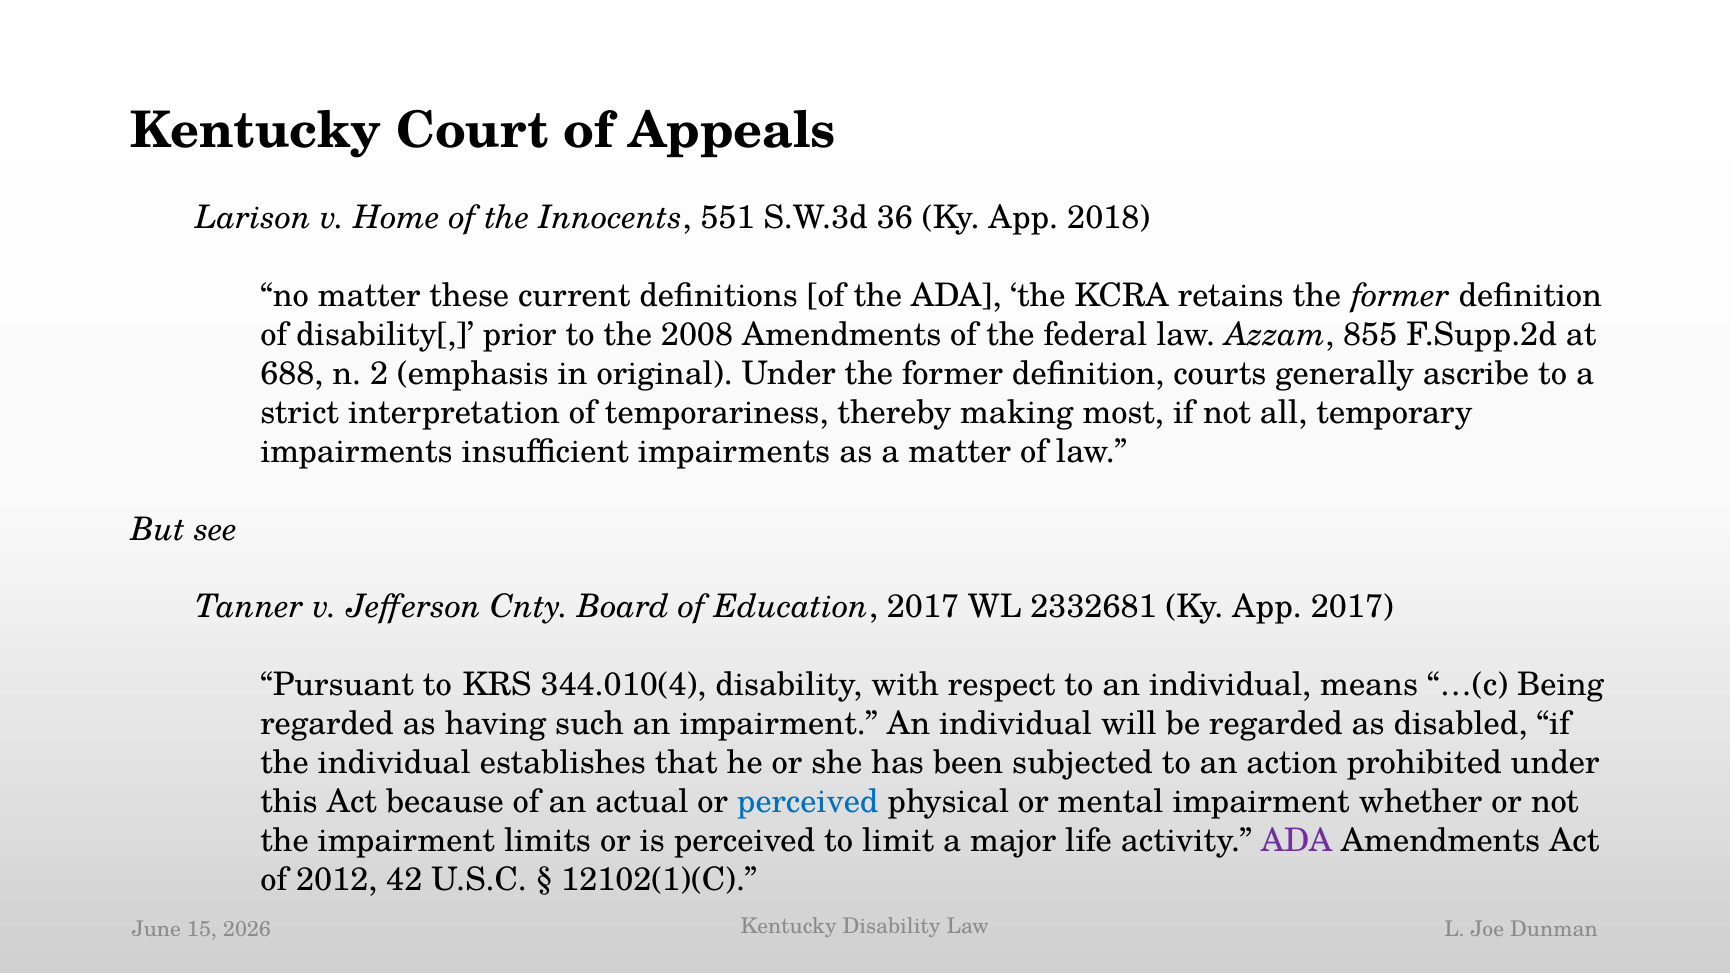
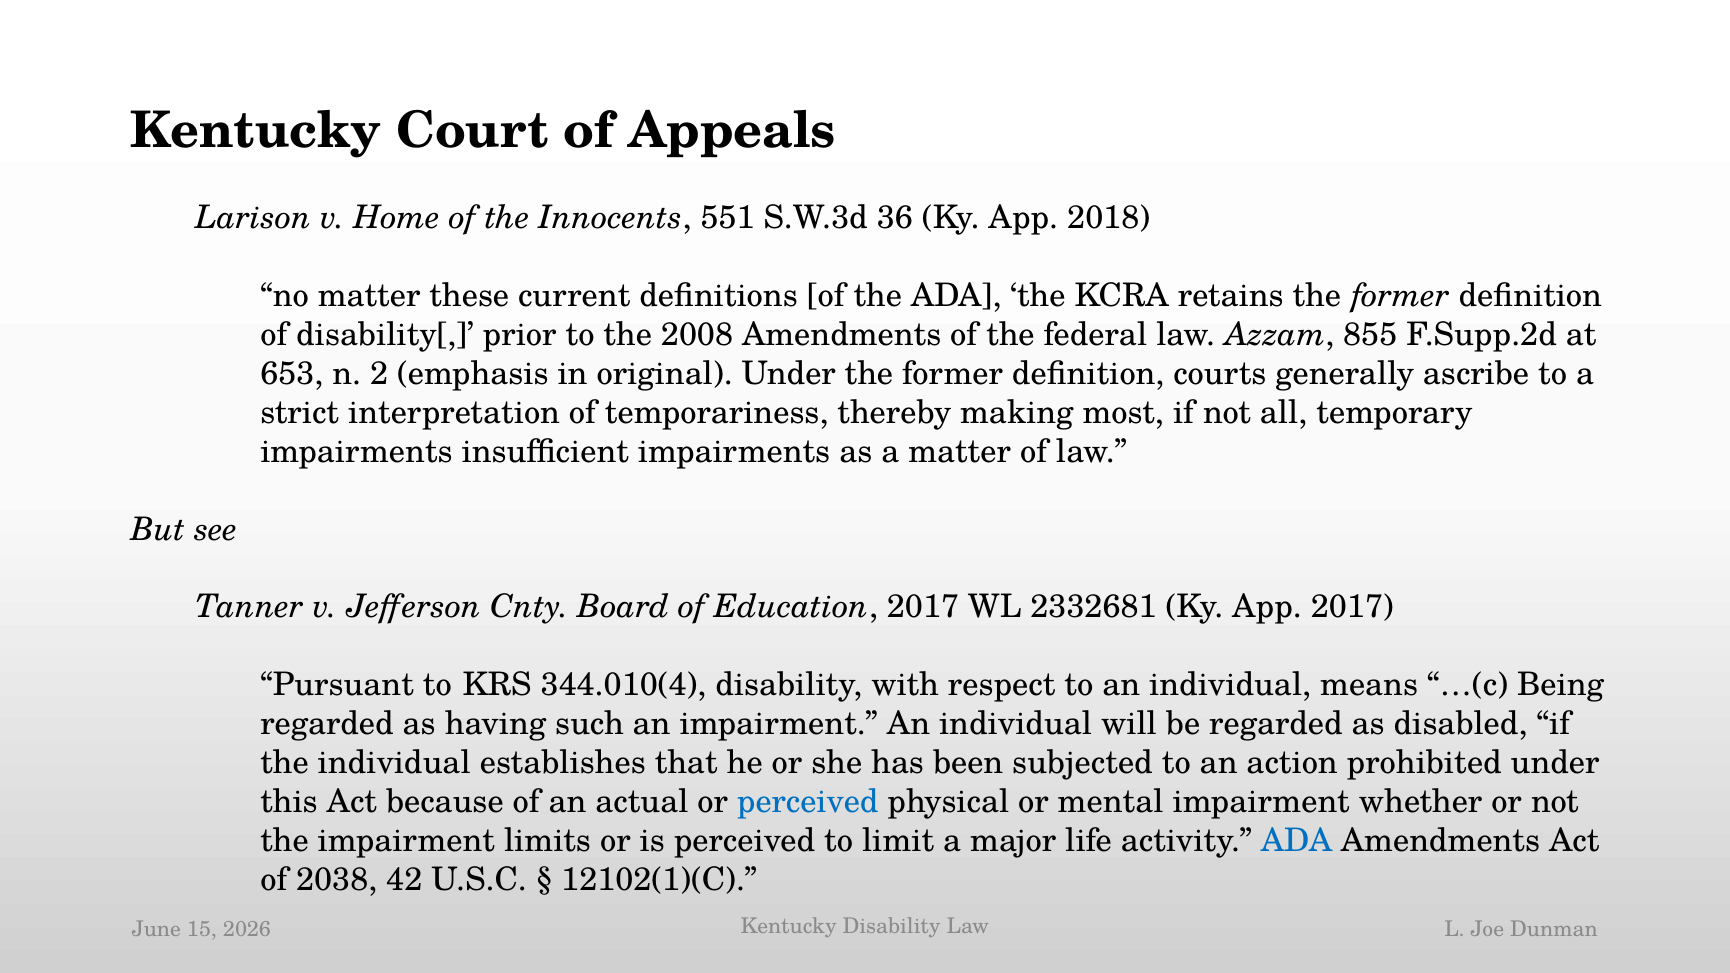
688: 688 -> 653
ADA at (1297, 841) colour: purple -> blue
2012: 2012 -> 2038
